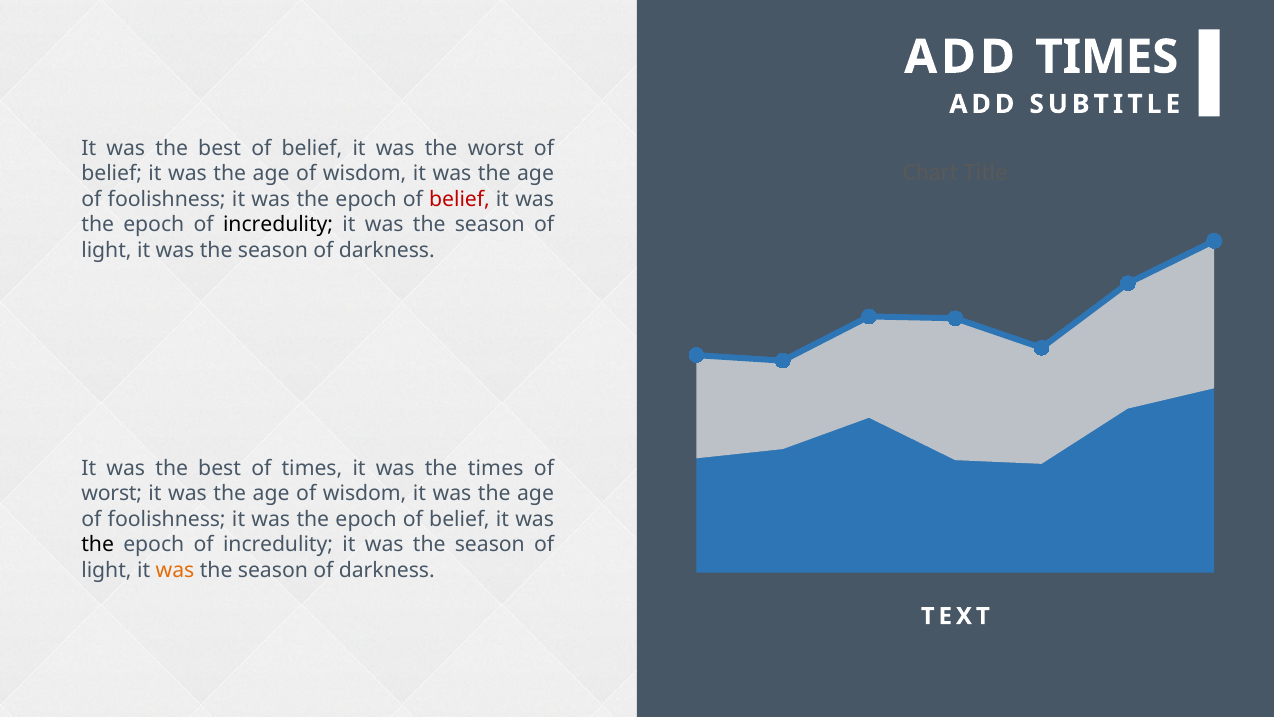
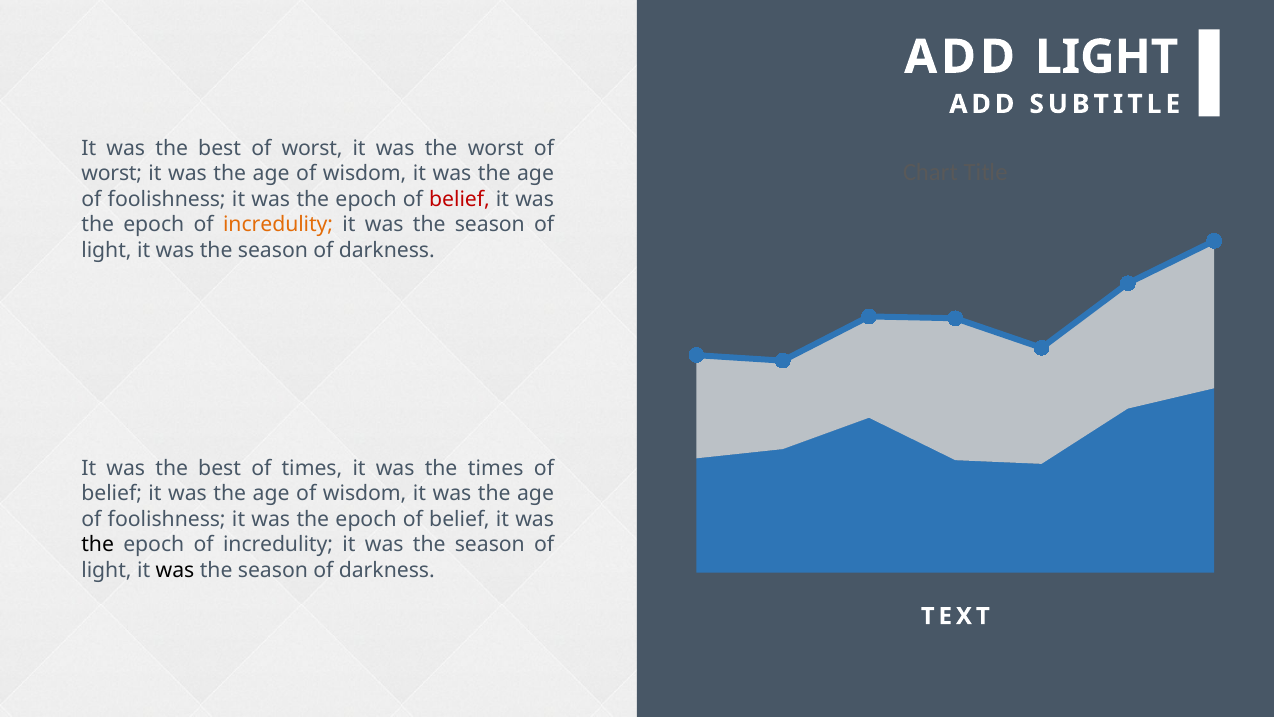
ADD TIMES: TIMES -> LIGHT
best of belief: belief -> worst
belief at (112, 174): belief -> worst
incredulity at (278, 225) colour: black -> orange
worst at (112, 493): worst -> belief
was at (175, 570) colour: orange -> black
